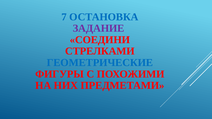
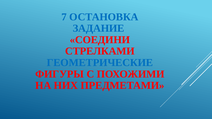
ЗАДАНИЕ colour: purple -> blue
